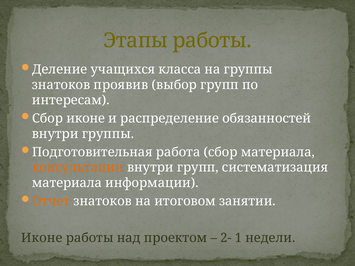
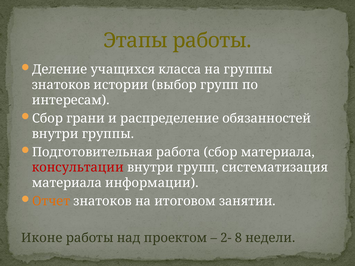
проявив: проявив -> истории
Сбор иконе: иконе -> грани
консультации colour: orange -> red
1: 1 -> 8
